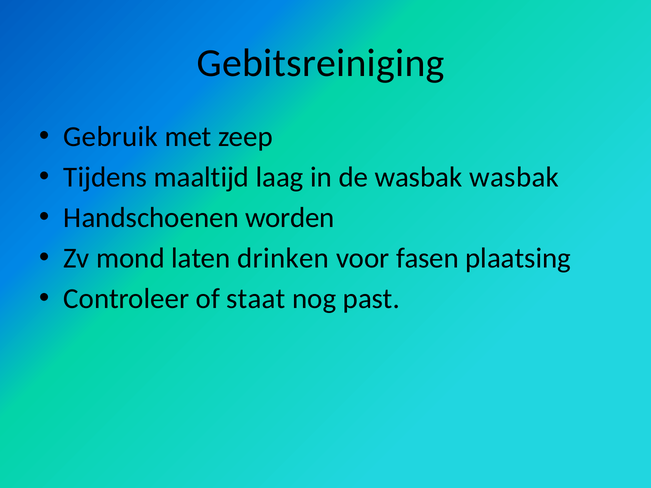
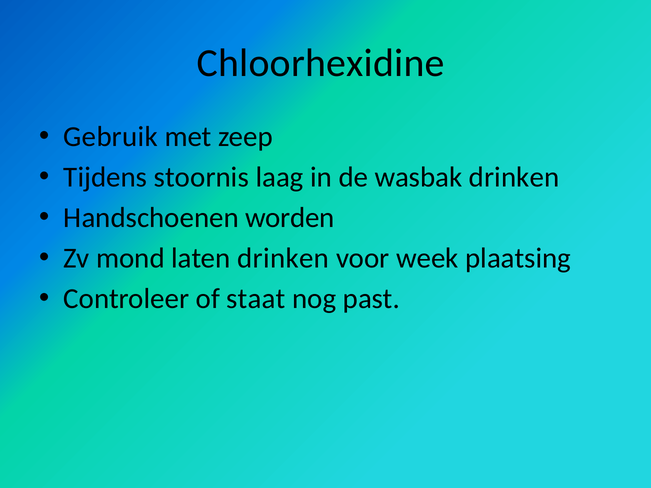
Gebitsreiniging: Gebitsreiniging -> Chloorhexidine
maaltijd: maaltijd -> stoornis
wasbak wasbak: wasbak -> drinken
fasen: fasen -> week
